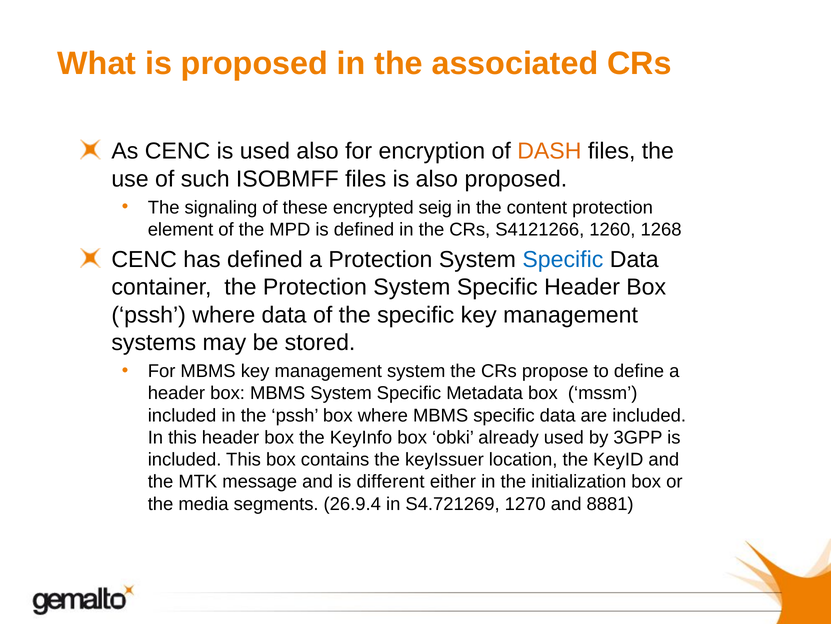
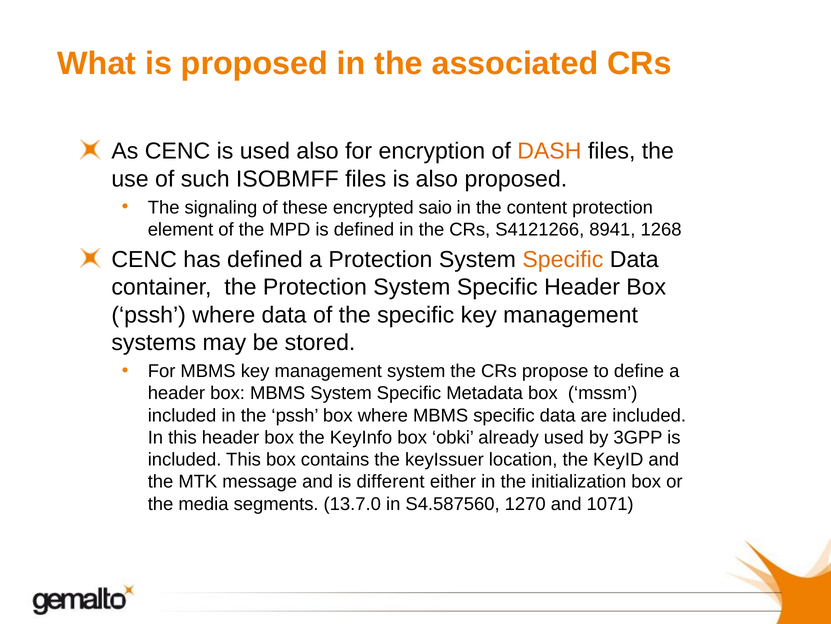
seig: seig -> saio
1260: 1260 -> 8941
Specific at (563, 259) colour: blue -> orange
26.9.4: 26.9.4 -> 13.7.0
S4.721269: S4.721269 -> S4.587560
8881: 8881 -> 1071
